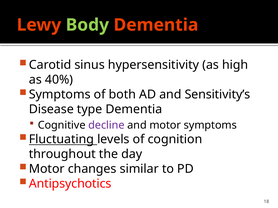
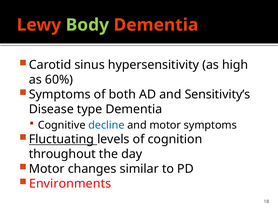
40%: 40% -> 60%
decline colour: purple -> blue
Antipsychotics: Antipsychotics -> Environments
